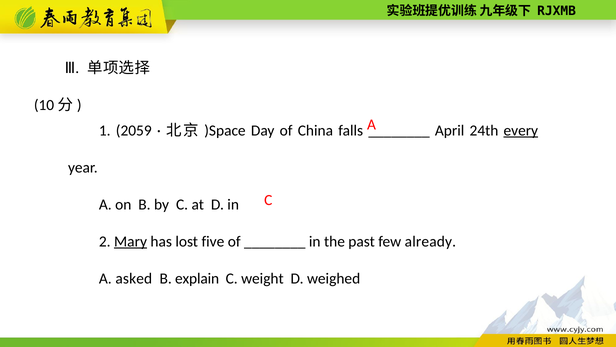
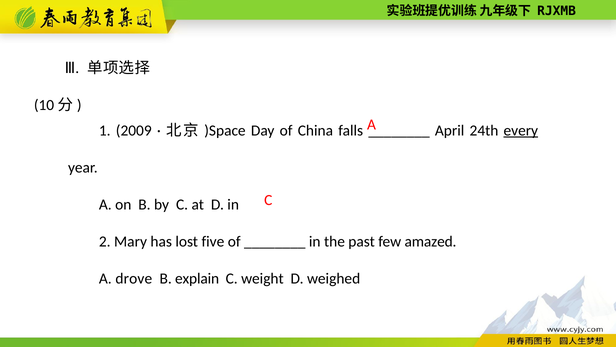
2059: 2059 -> 2009
Mary underline: present -> none
already: already -> amazed
asked: asked -> drove
